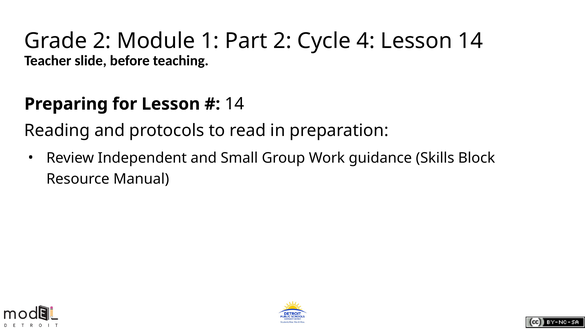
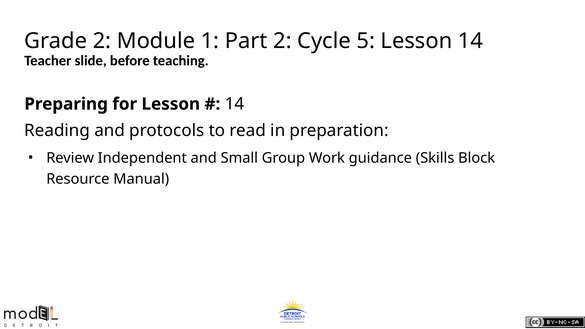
4: 4 -> 5
